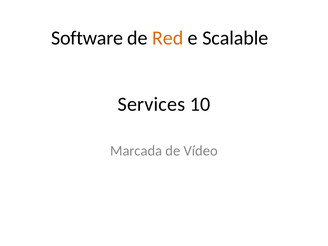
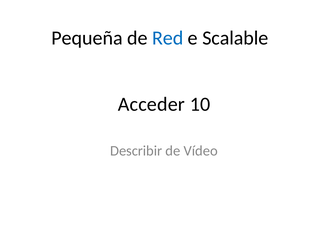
Software: Software -> Pequeña
Red colour: orange -> blue
Services: Services -> Acceder
Marcada: Marcada -> Describir
